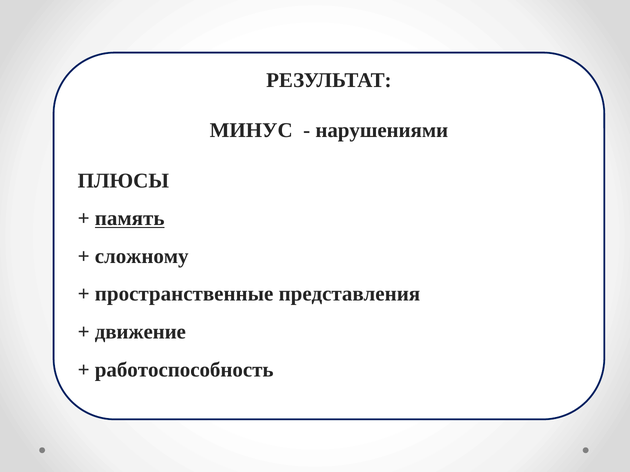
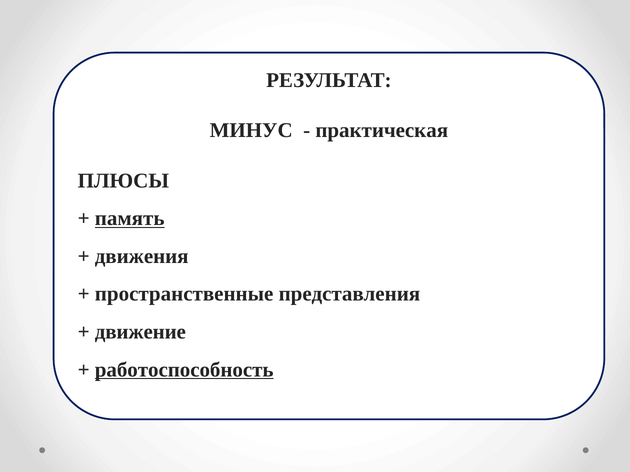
нарушениями: нарушениями -> практическая
сложному: сложному -> движения
работоспособность underline: none -> present
